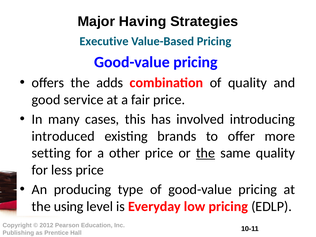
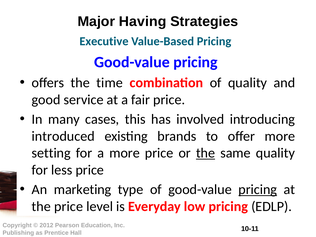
adds: adds -> time
a other: other -> more
producing: producing -> marketing
pricing at (258, 190) underline: none -> present
the using: using -> price
